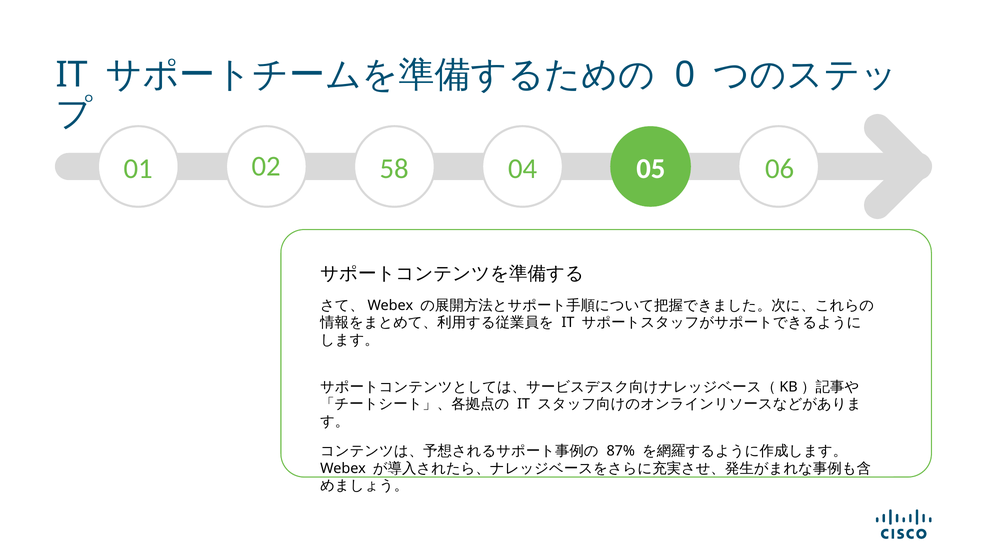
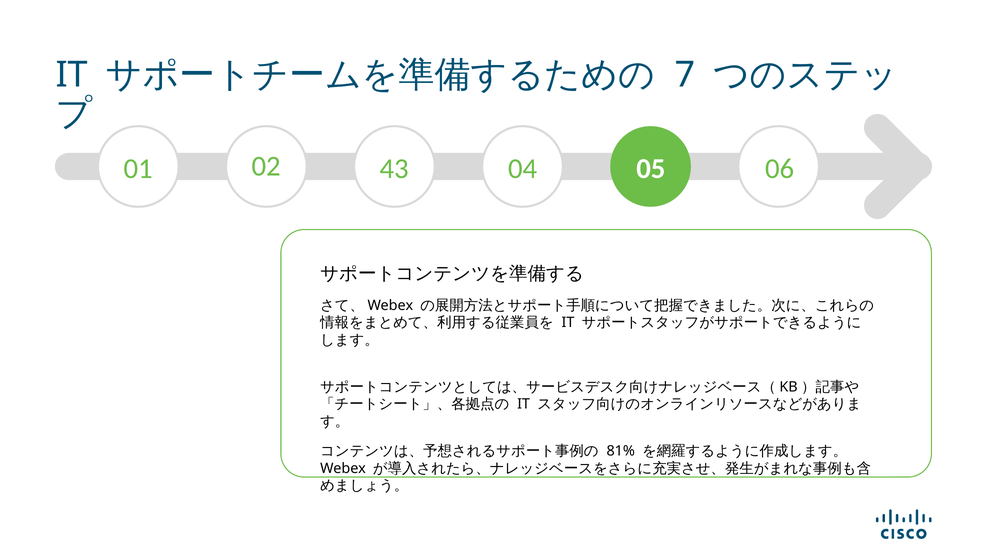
0: 0 -> 7
58: 58 -> 43
87%: 87% -> 81%
